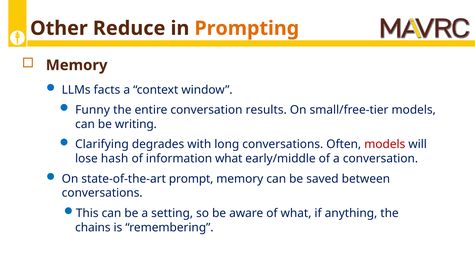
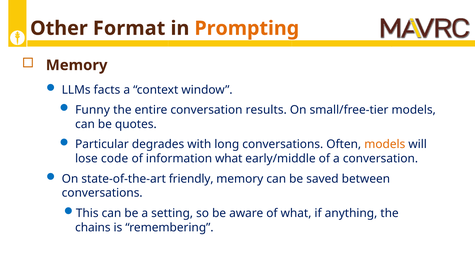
Reduce: Reduce -> Format
writing: writing -> quotes
Clarifying: Clarifying -> Particular
models at (385, 144) colour: red -> orange
hash: hash -> code
prompt: prompt -> friendly
